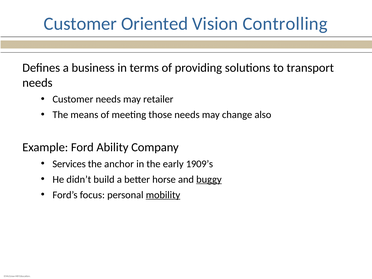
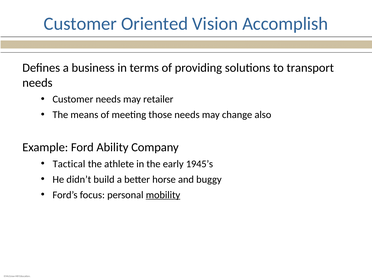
Controlling: Controlling -> Accomplish
Services: Services -> Tactical
anchor: anchor -> athlete
1909’s: 1909’s -> 1945’s
buggy underline: present -> none
